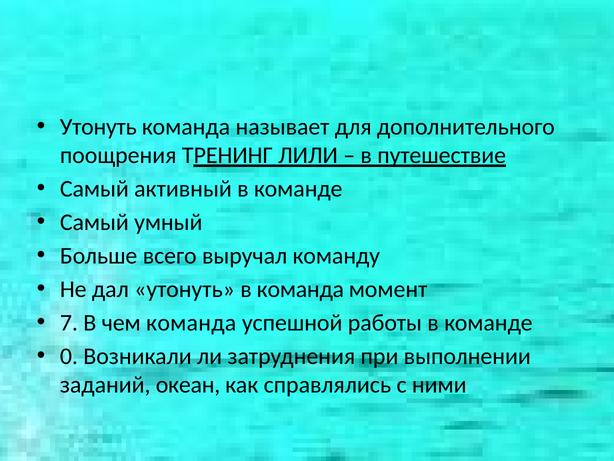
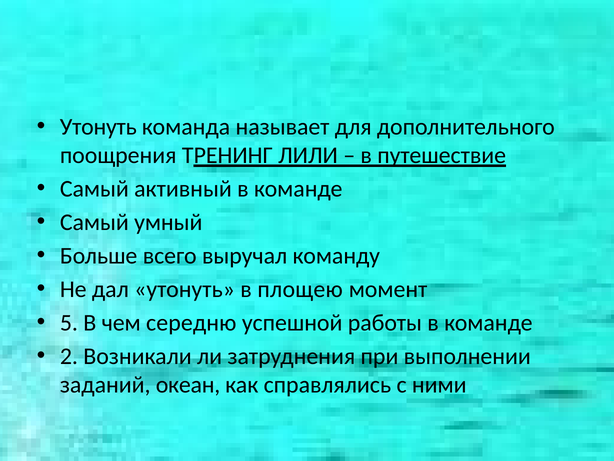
в команда: команда -> площею
7: 7 -> 5
чем команда: команда -> середню
0: 0 -> 2
